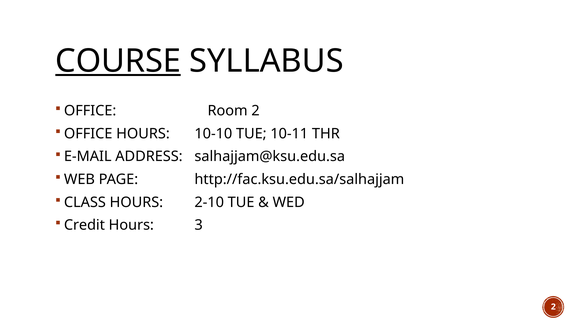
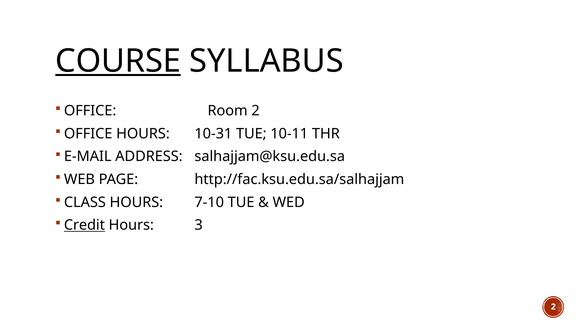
10-10: 10-10 -> 10-31
2-10: 2-10 -> 7-10
Credit underline: none -> present
